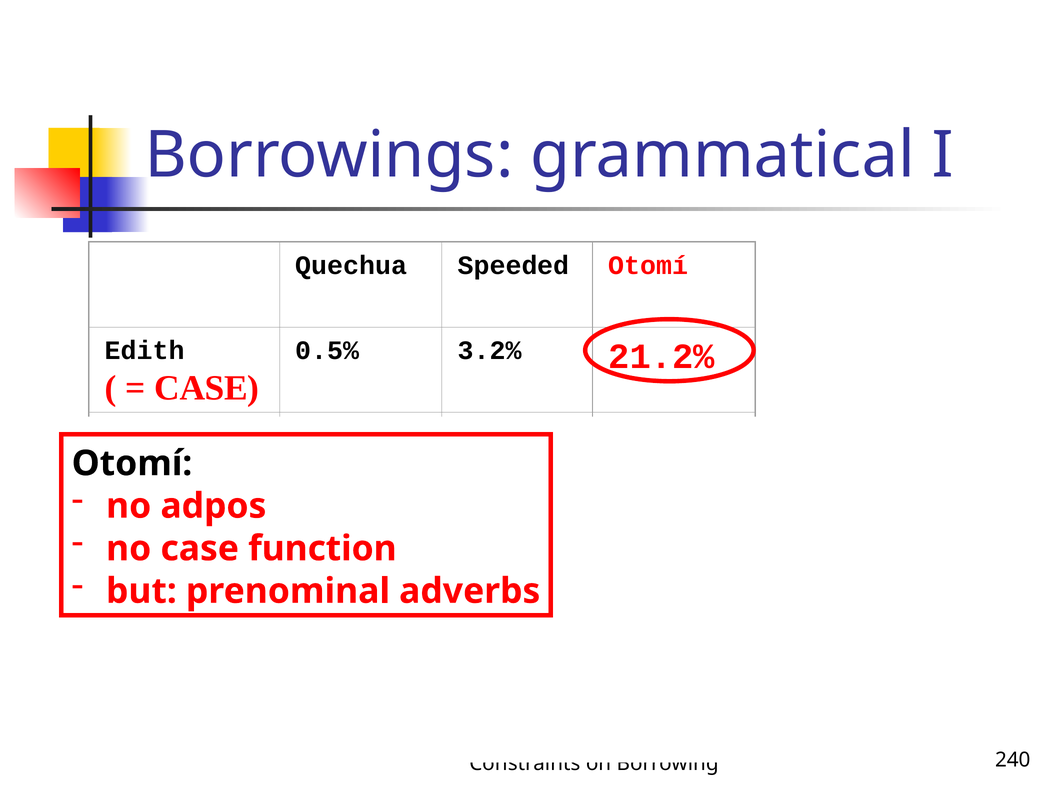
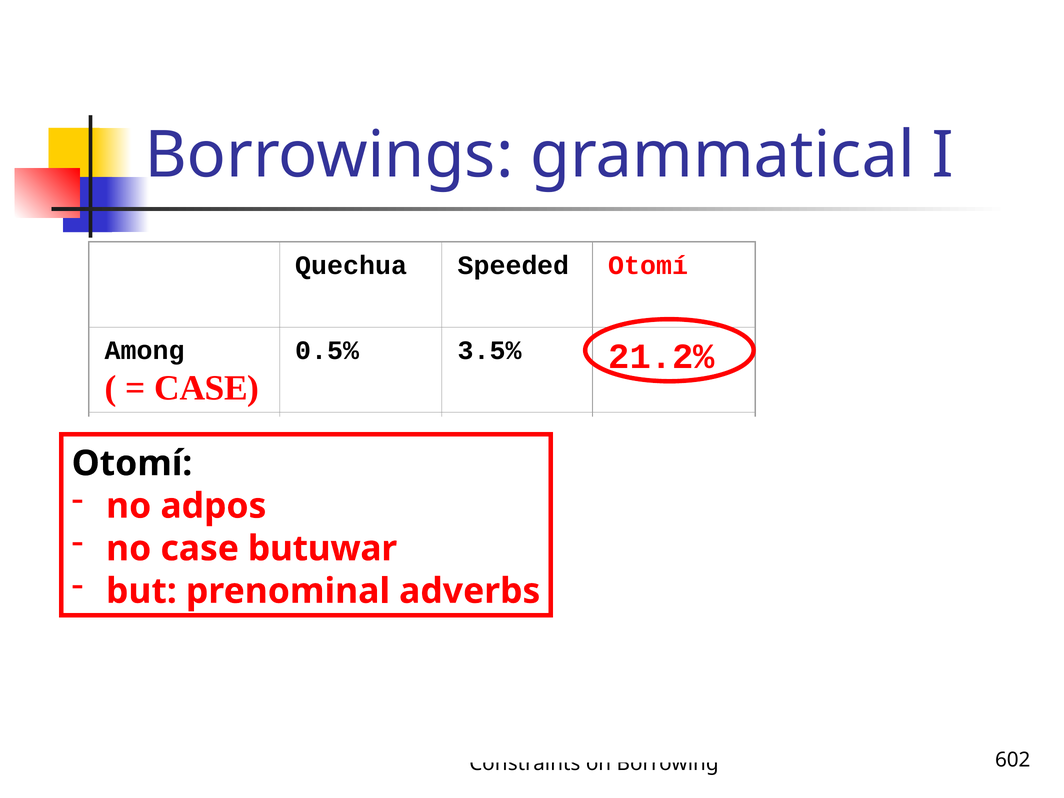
Edith: Edith -> Among
3.2%: 3.2% -> 3.5%
function: function -> butuwar
240: 240 -> 602
